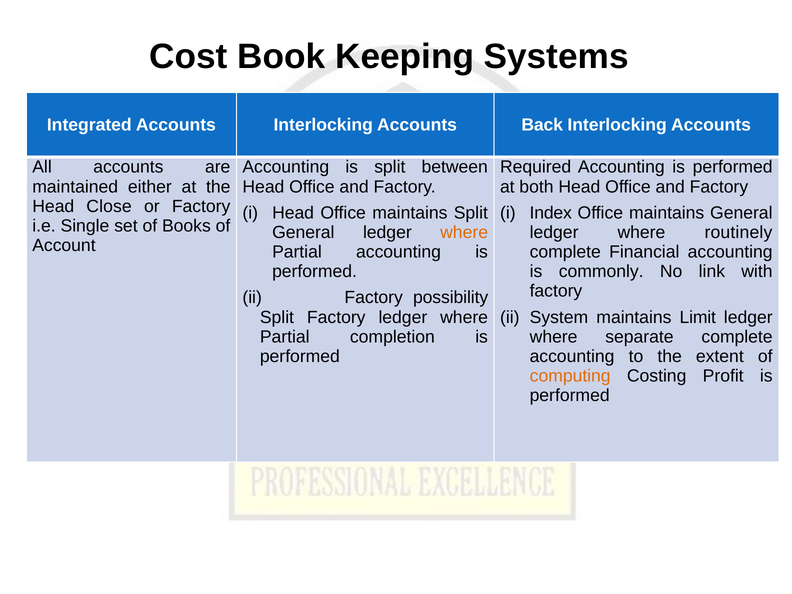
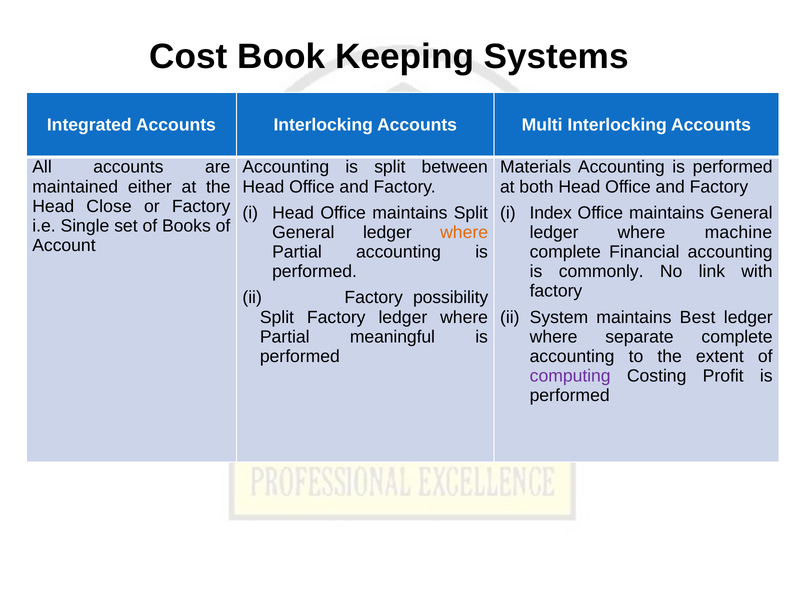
Back: Back -> Multi
Required: Required -> Materials
routinely: routinely -> machine
Limit: Limit -> Best
completion: completion -> meaningful
computing colour: orange -> purple
